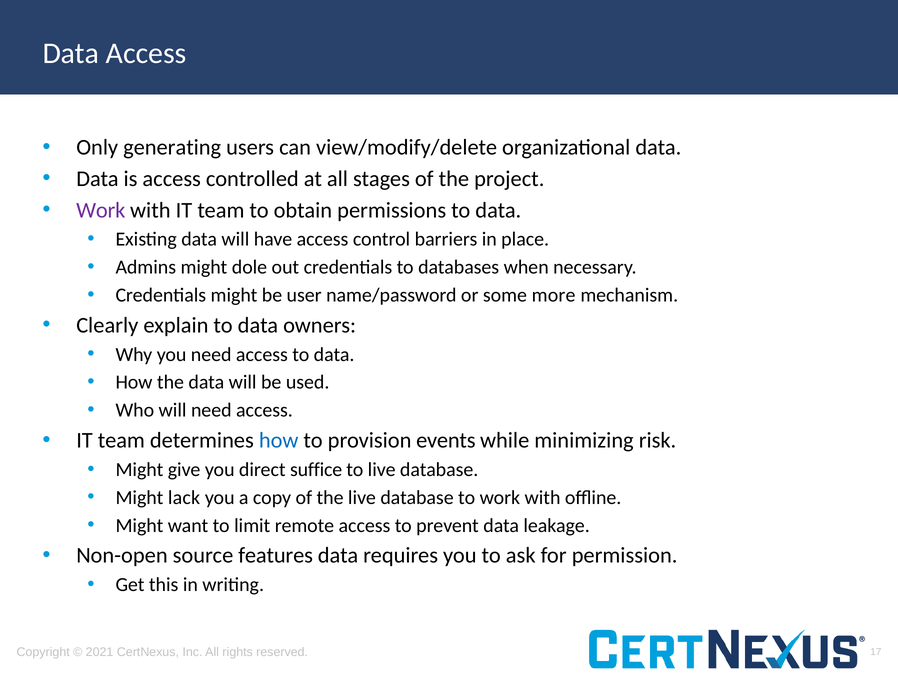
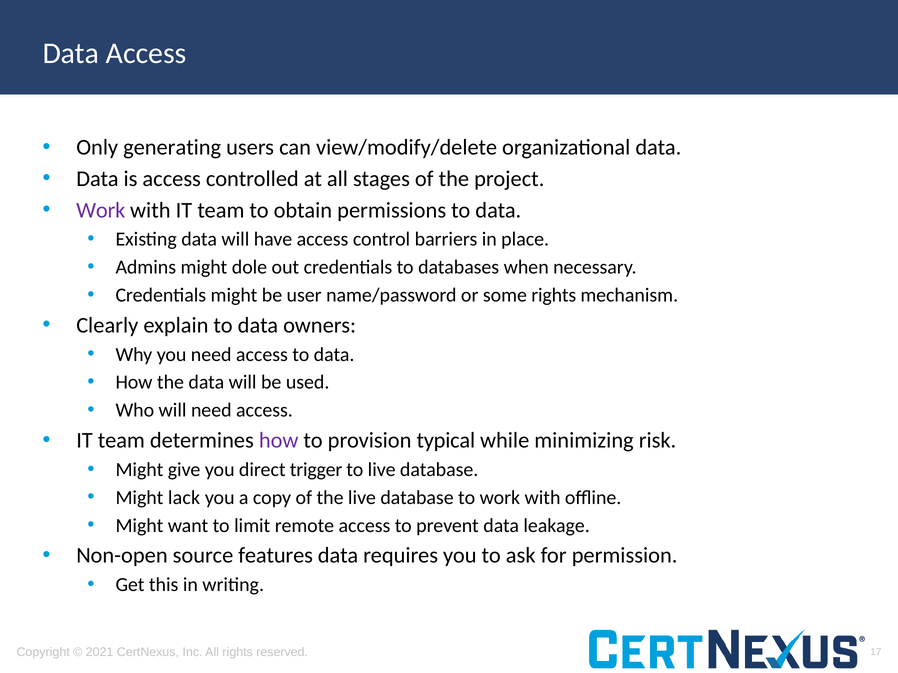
some more: more -> rights
how at (279, 441) colour: blue -> purple
events: events -> typical
suffice: suffice -> trigger
